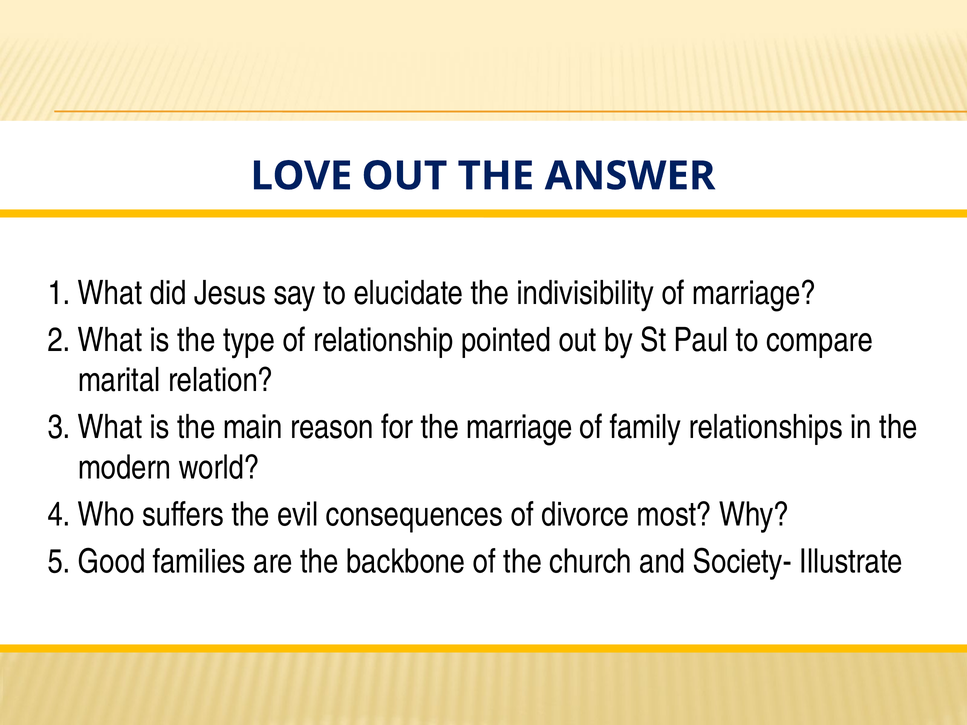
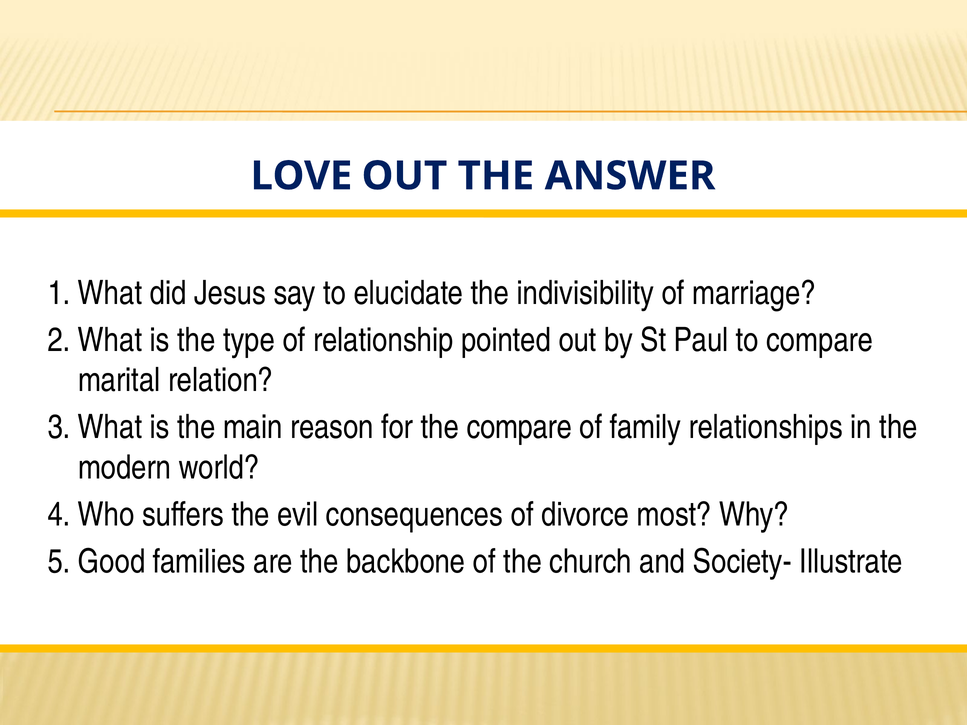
the marriage: marriage -> compare
